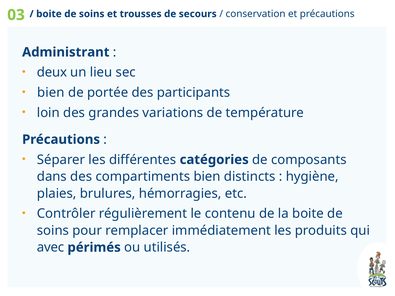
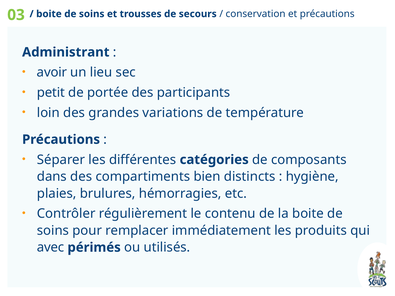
deux: deux -> avoir
bien at (51, 93): bien -> petit
